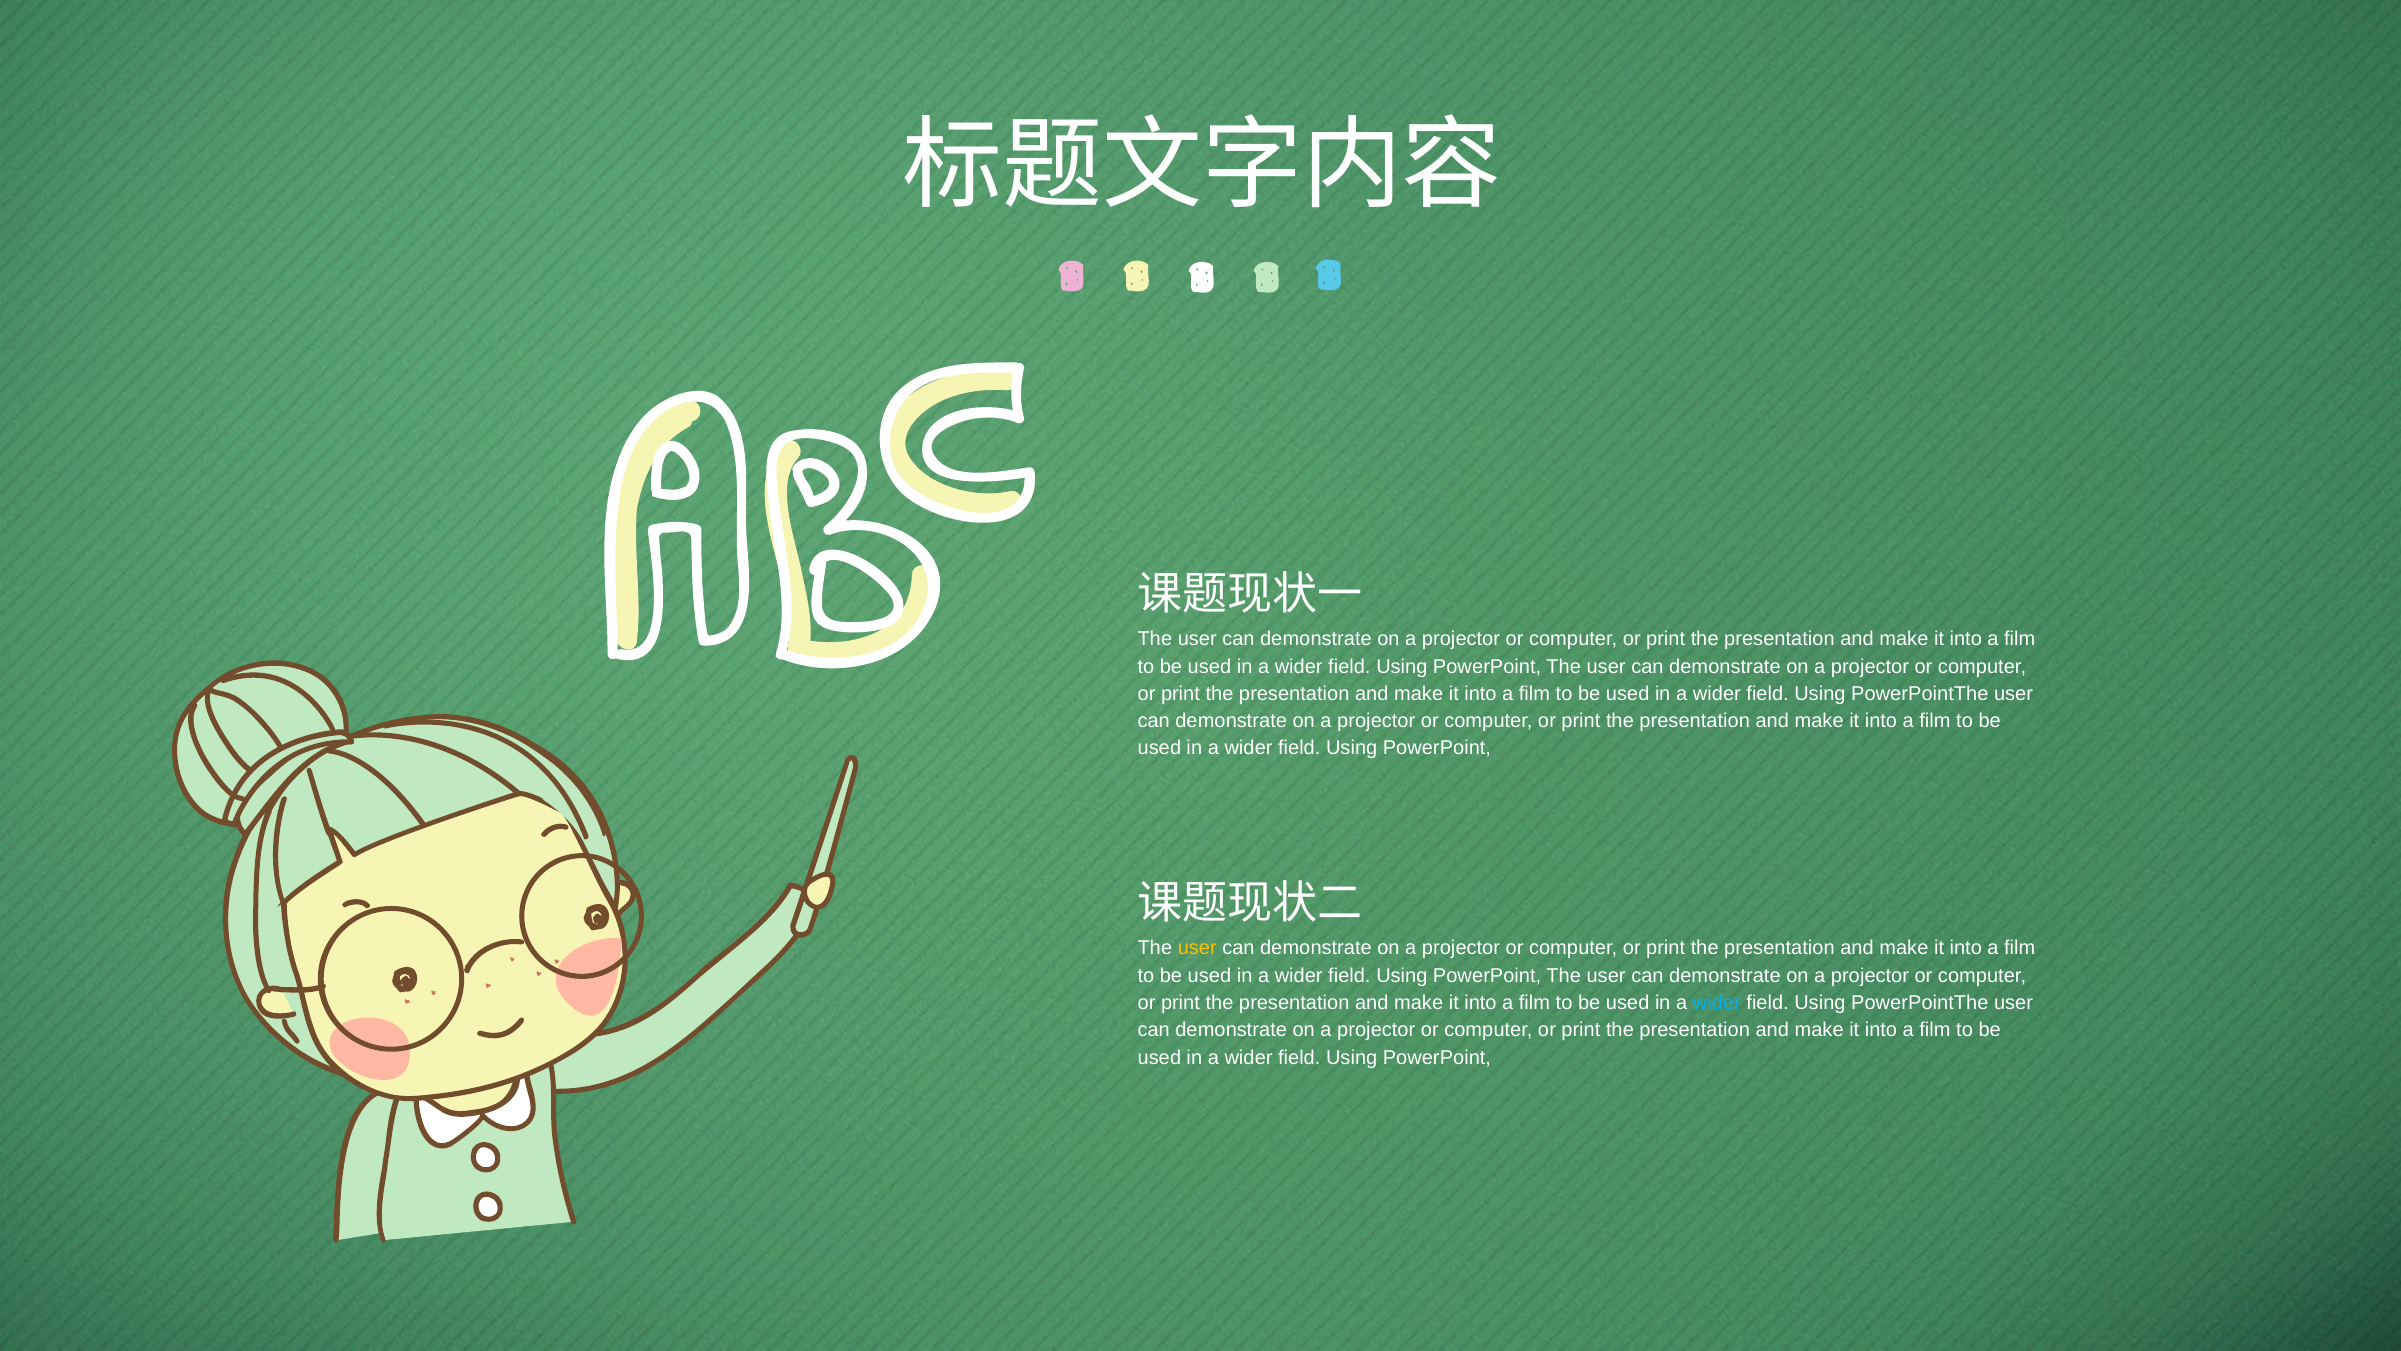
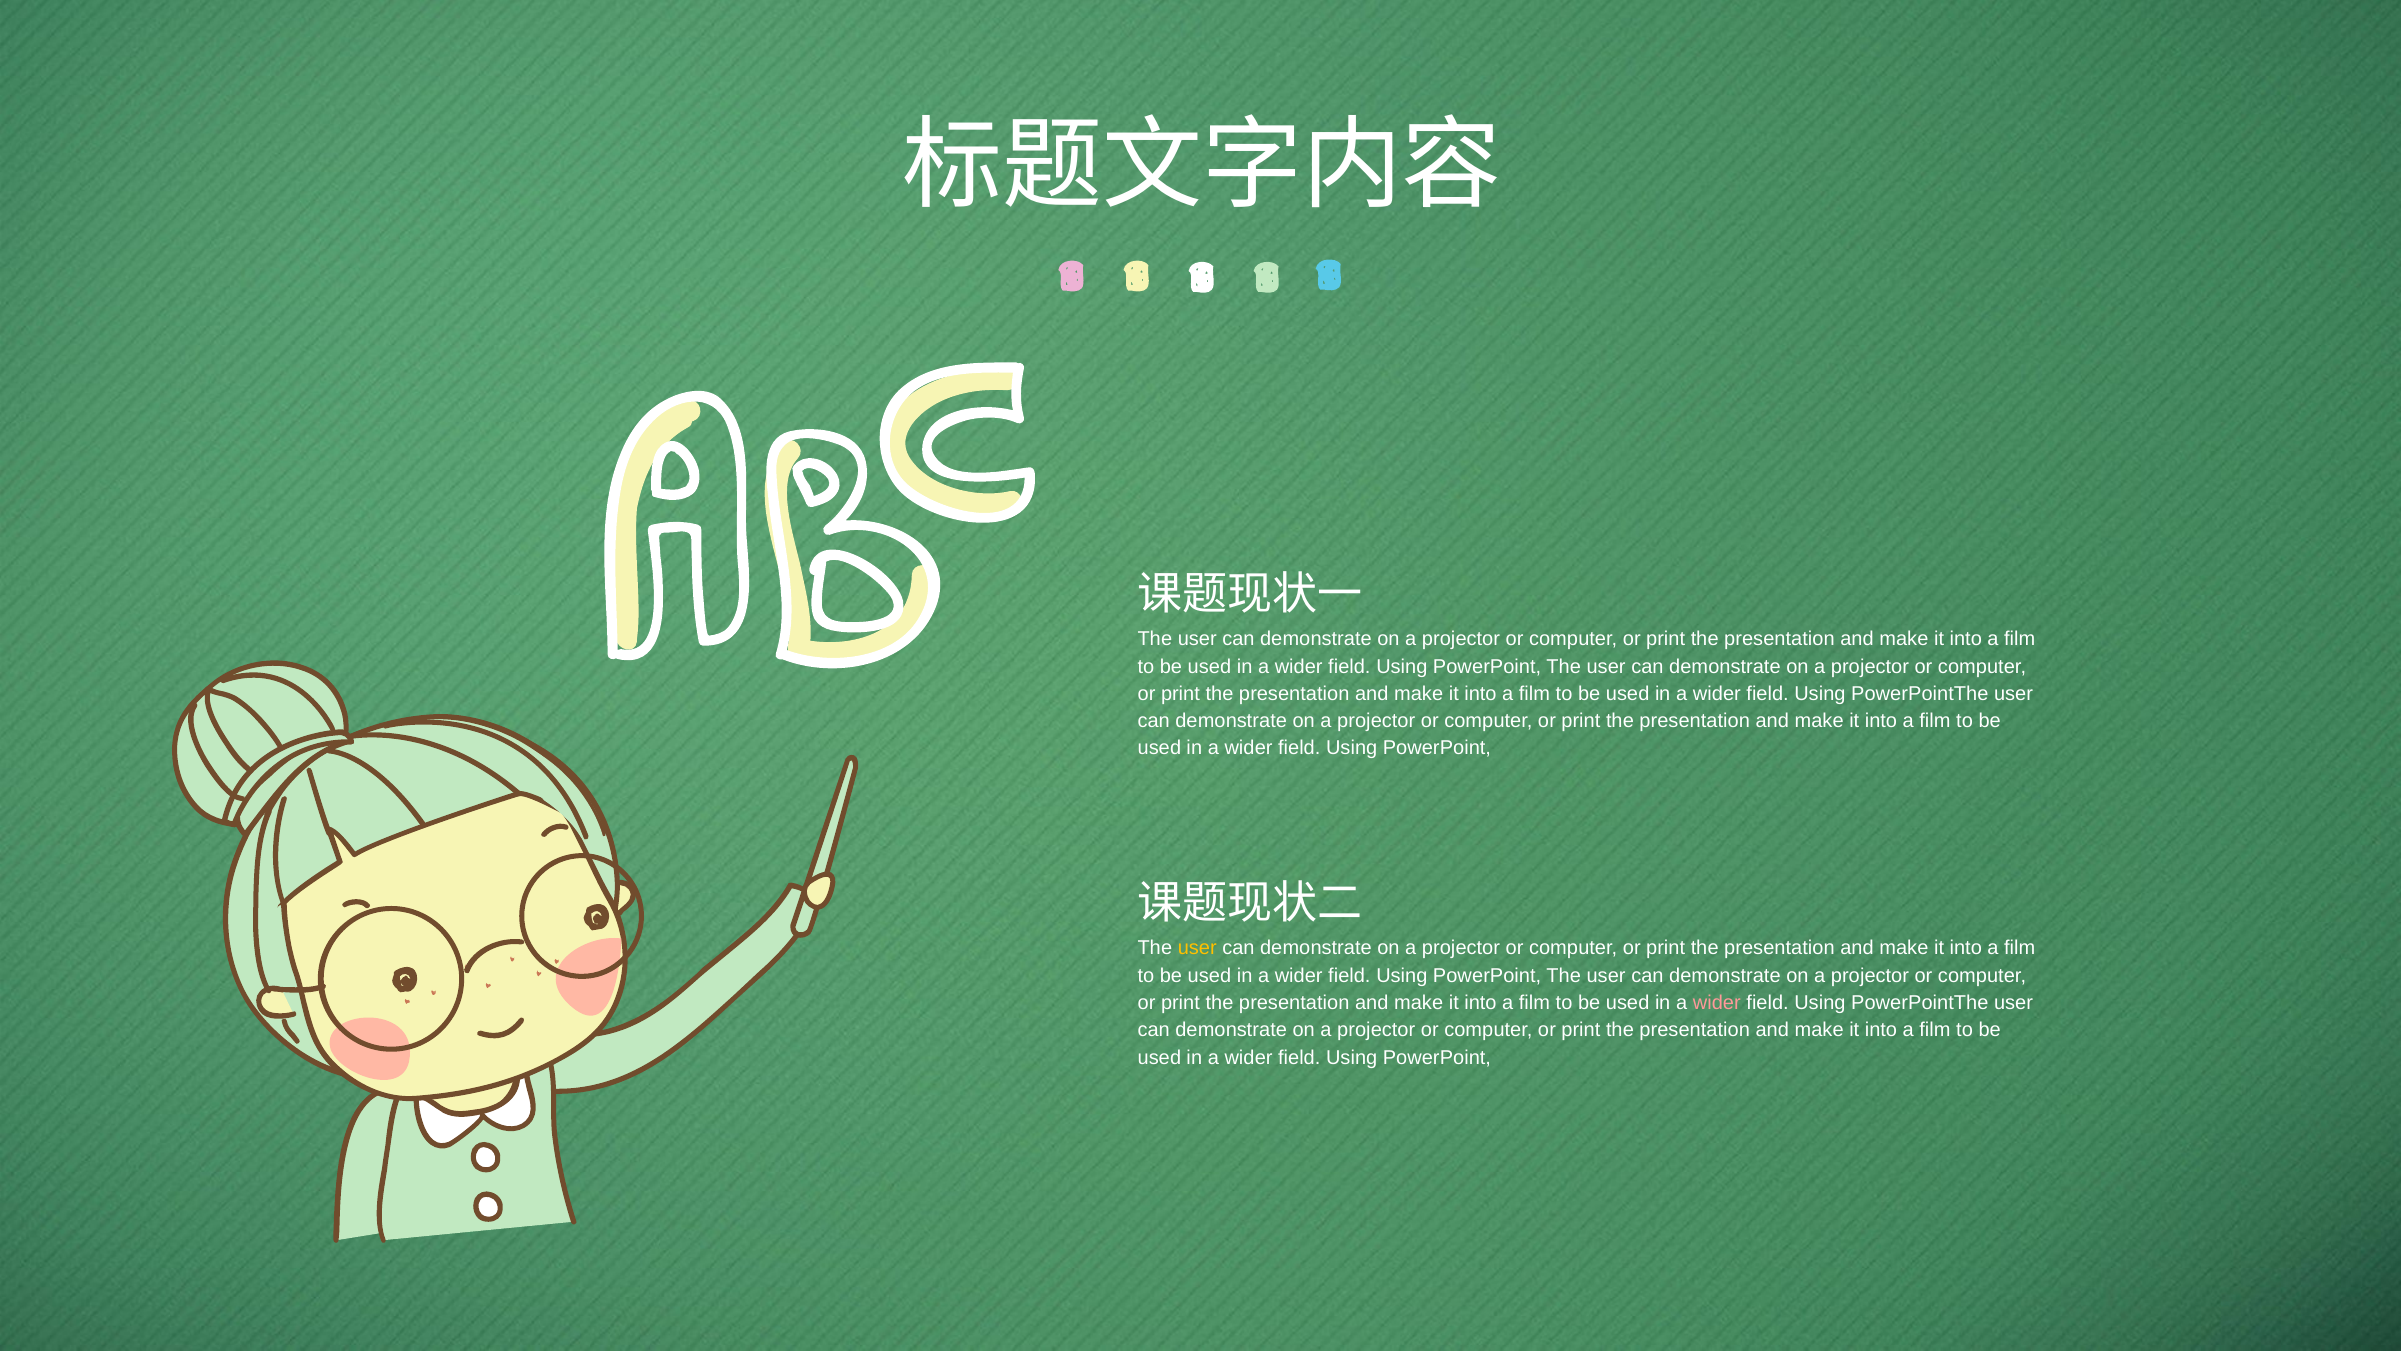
wider at (1717, 1003) colour: light blue -> pink
